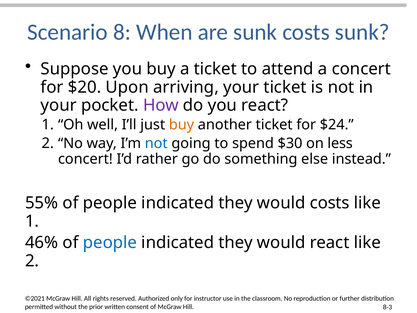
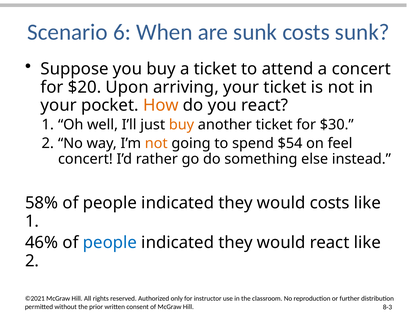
8: 8 -> 6
How colour: purple -> orange
$24: $24 -> $30
not at (156, 143) colour: blue -> orange
$30: $30 -> $54
less: less -> feel
55%: 55% -> 58%
